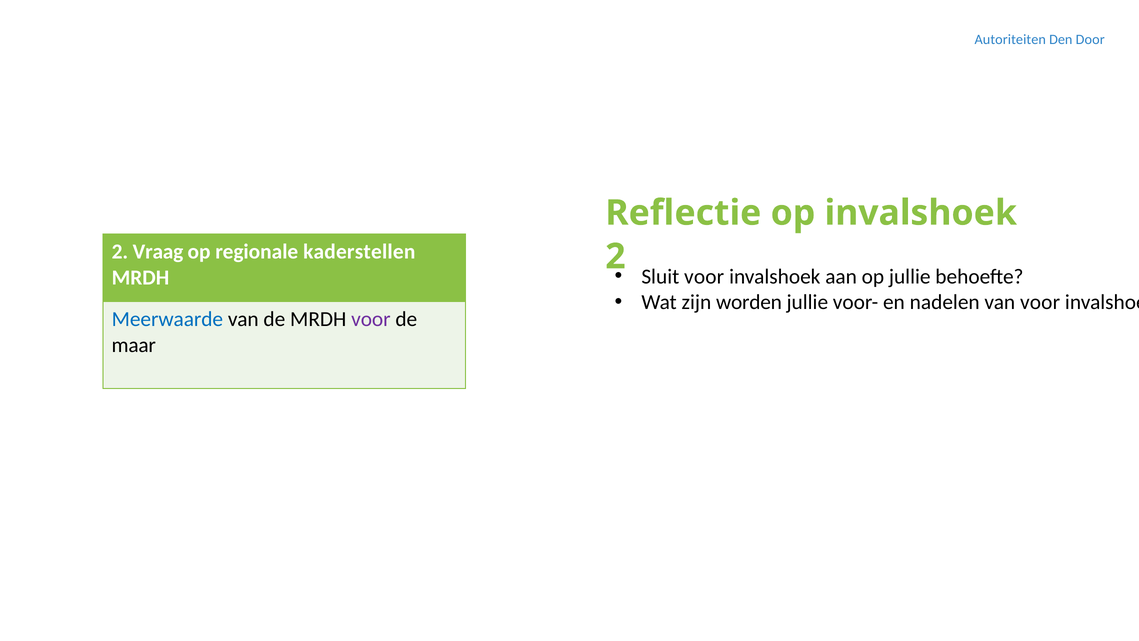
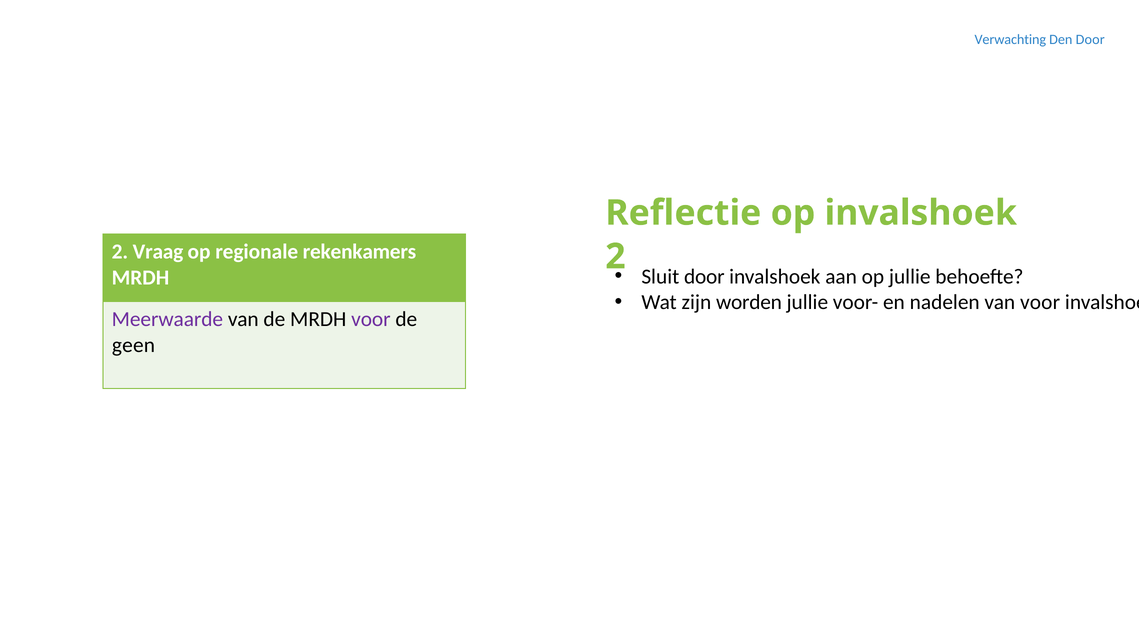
Autoriteiten: Autoriteiten -> Verwachting
kaderstellen: kaderstellen -> rekenkamers
Sluit voor: voor -> door
Meerwaarde colour: blue -> purple
maar: maar -> geen
